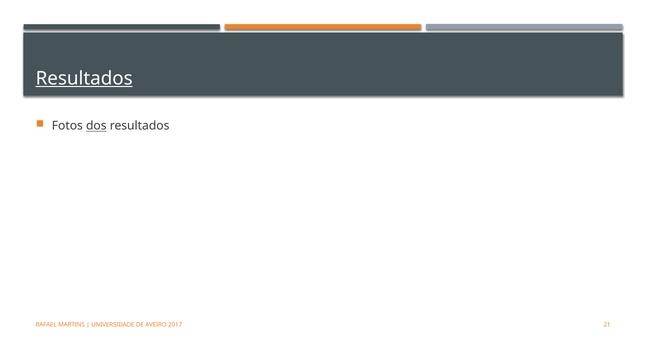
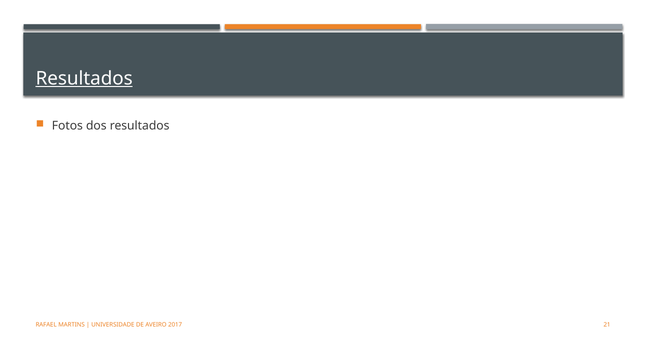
dos underline: present -> none
